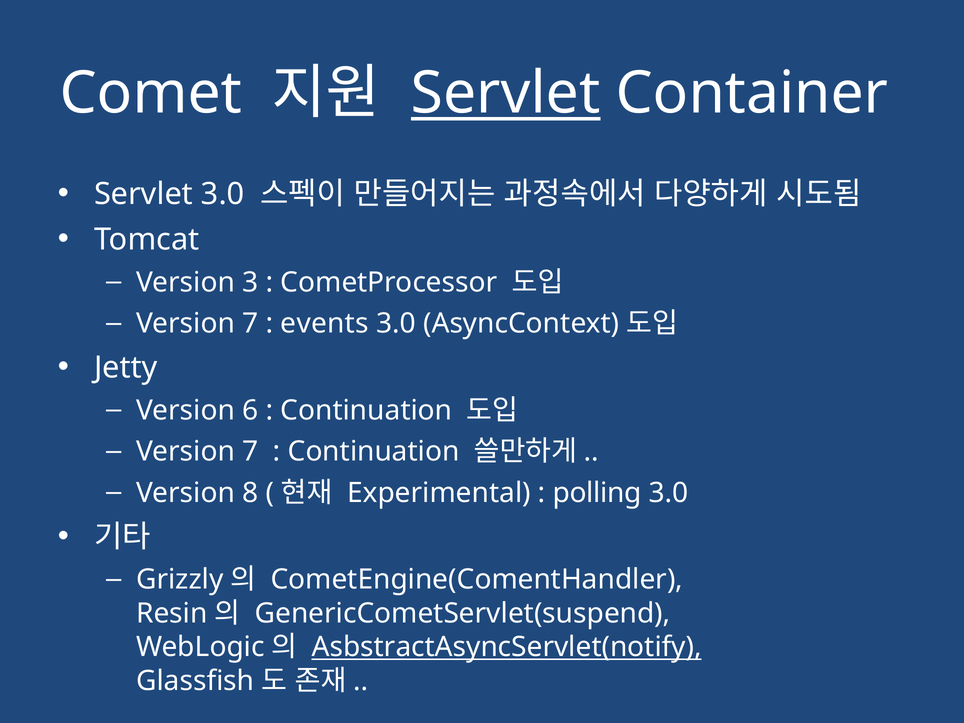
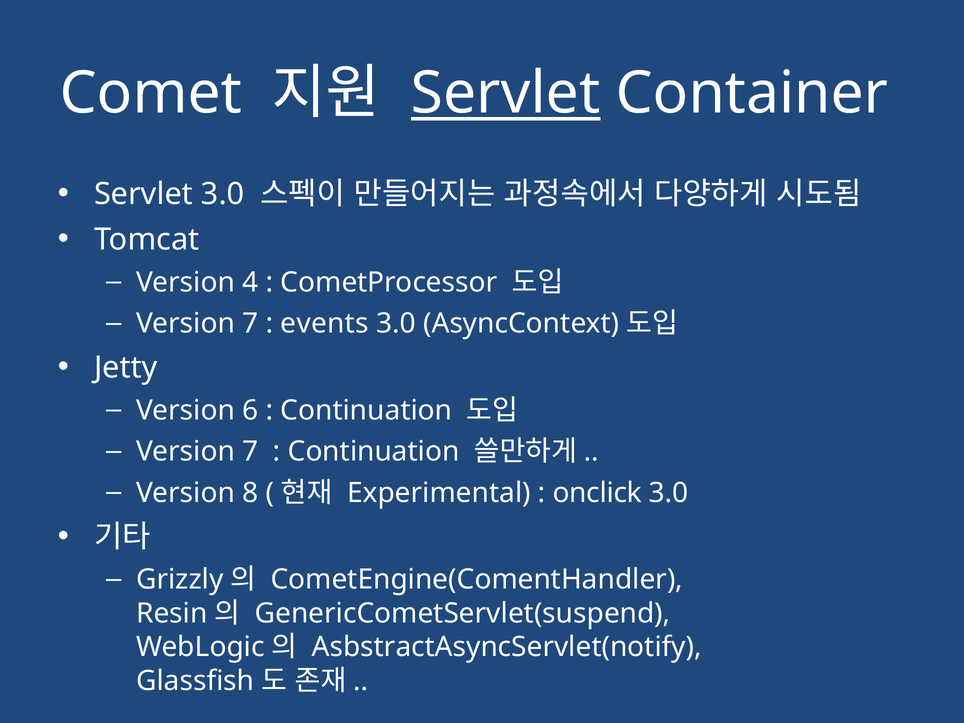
3: 3 -> 4
polling: polling -> onclick
AsbstractAsyncServlet(notify underline: present -> none
